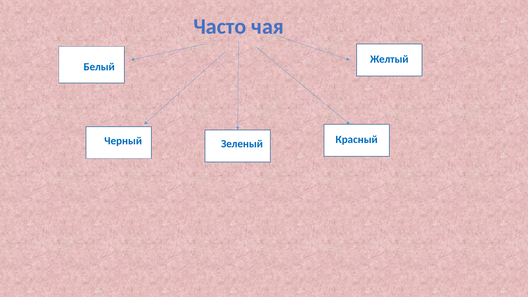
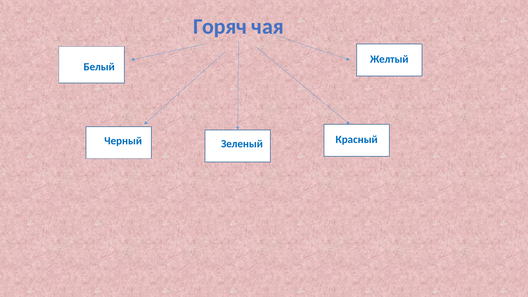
Часто: Часто -> Горяч
